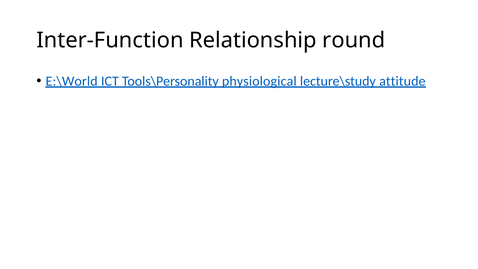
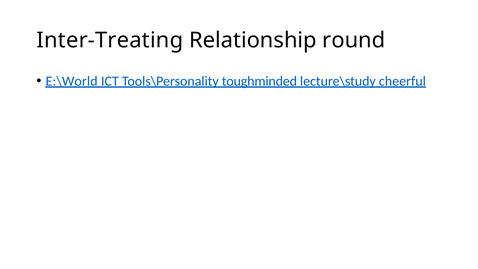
Inter-Function: Inter-Function -> Inter-Treating
physiological: physiological -> toughminded
attitude: attitude -> cheerful
